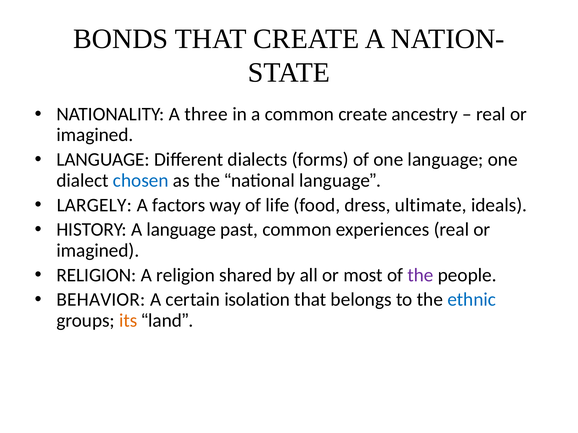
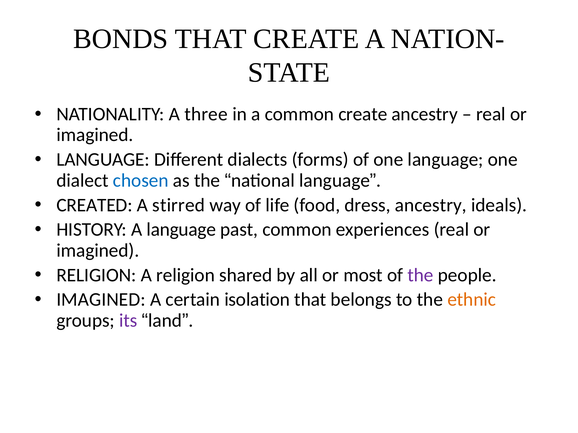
LARGELY: LARGELY -> CREATED
factors: factors -> stirred
dress ultimate: ultimate -> ancestry
BEHAVIOR at (101, 300): BEHAVIOR -> IMAGINED
ethnic colour: blue -> orange
its colour: orange -> purple
